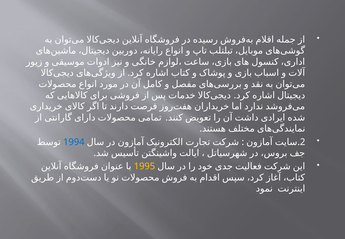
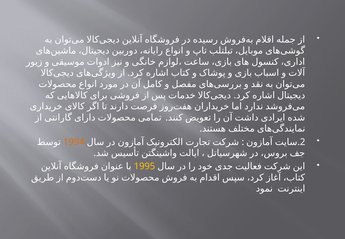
1994 colour: blue -> orange
